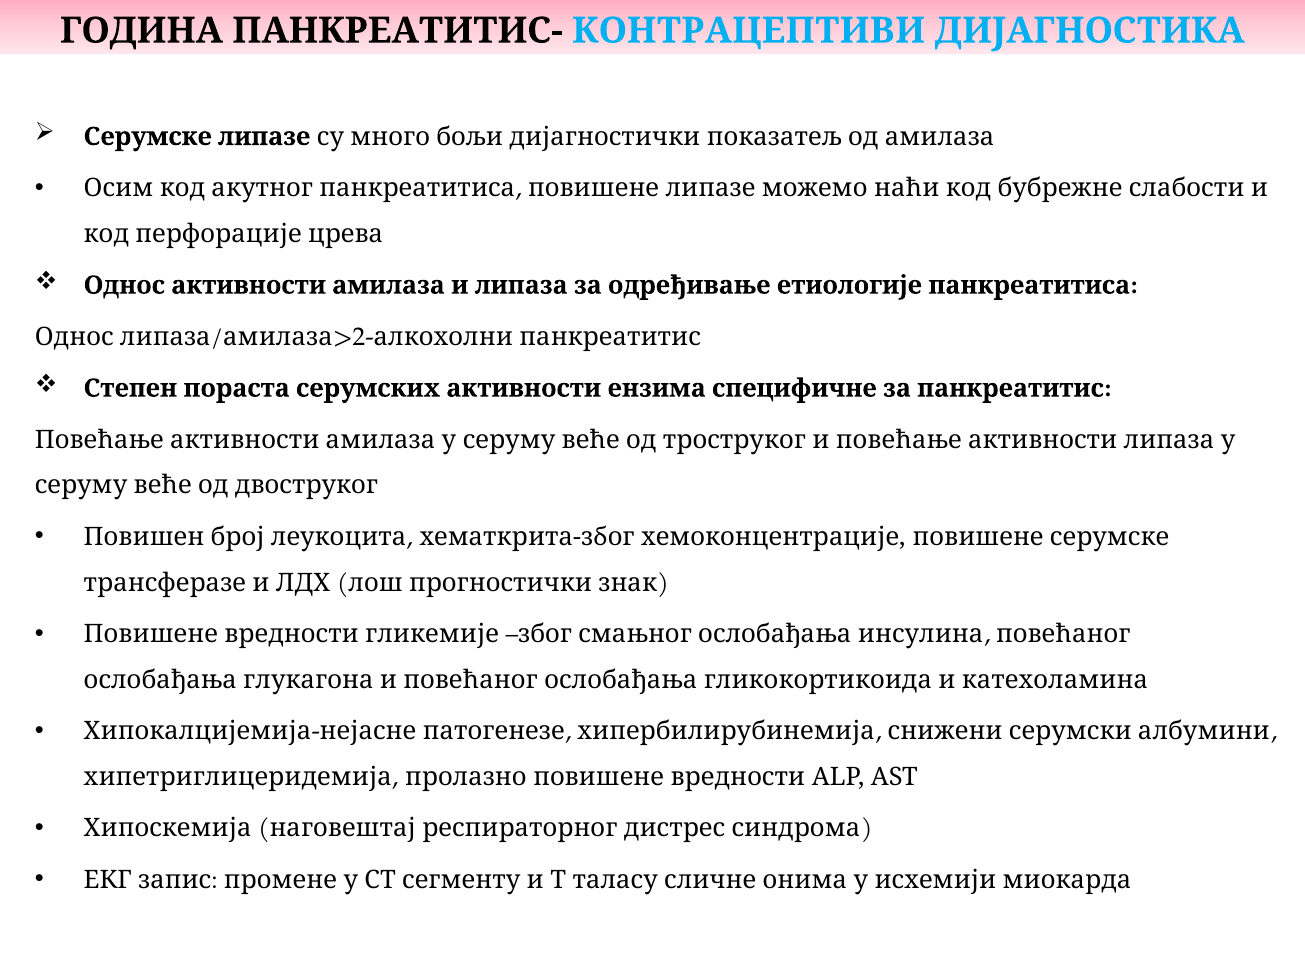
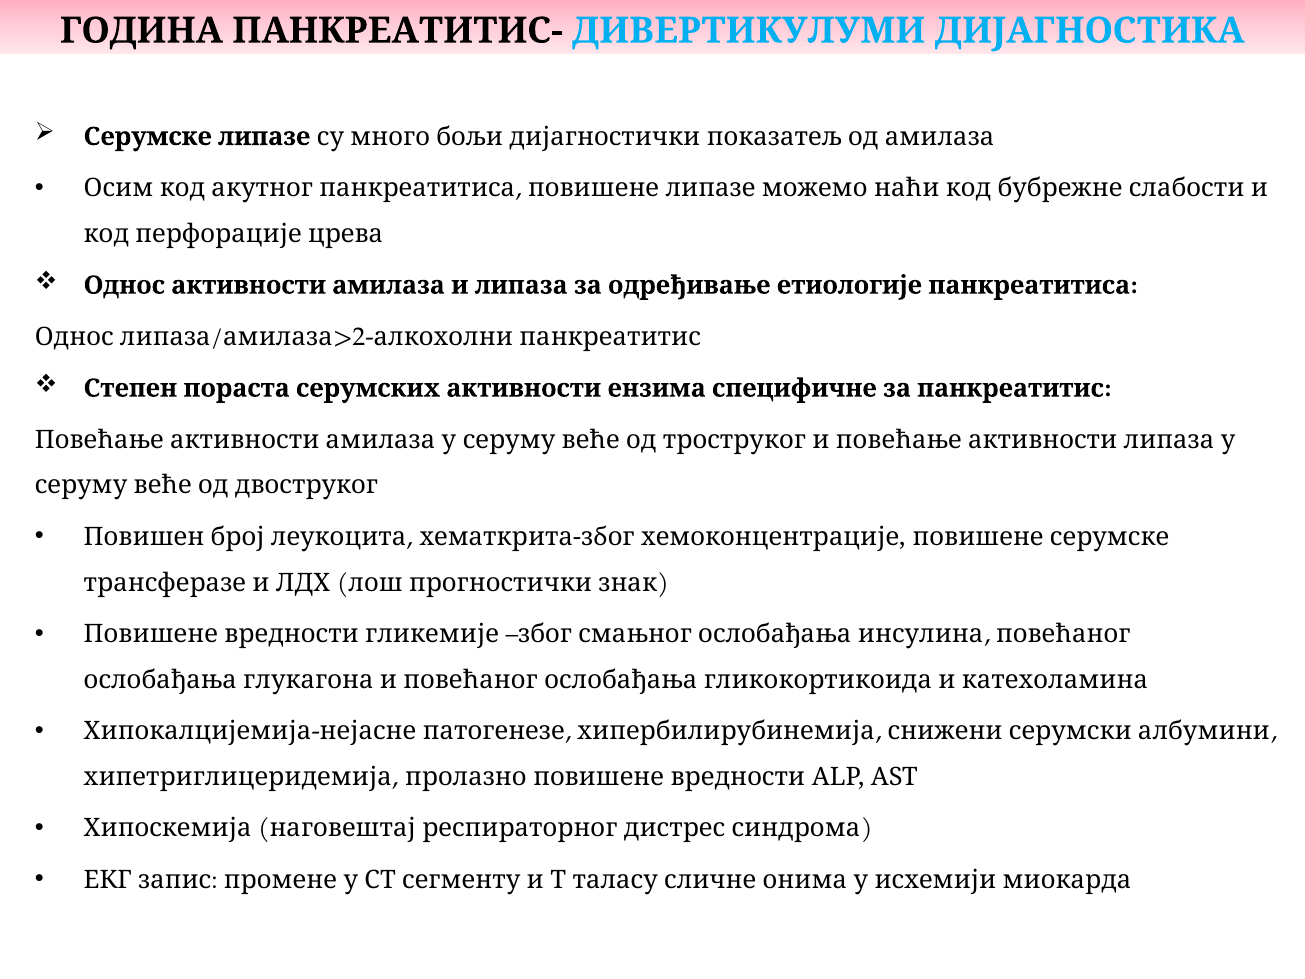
КОНТРАЦЕПТИВИ: КОНТРАЦЕПТИВИ -> ДИВЕРТИКУЛУМИ
